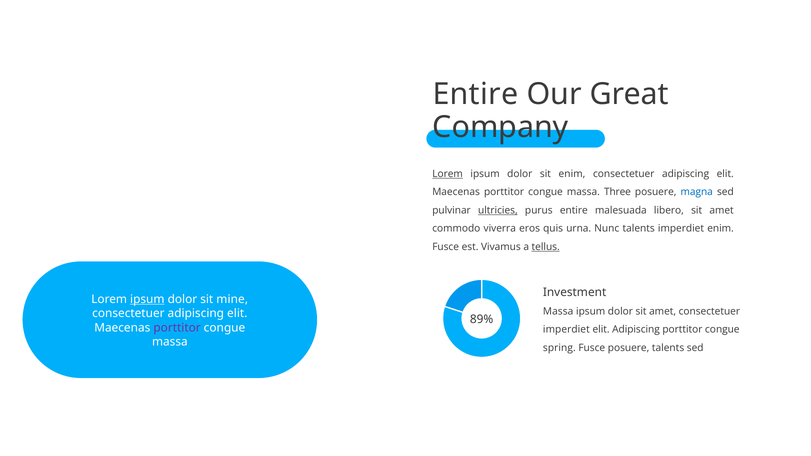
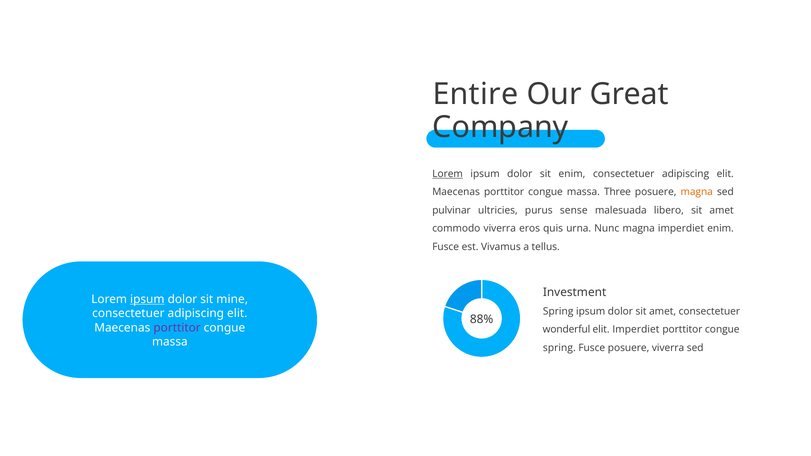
magna at (697, 192) colour: blue -> orange
ultricies underline: present -> none
purus entire: entire -> sense
Nunc talents: talents -> magna
tellus underline: present -> none
Massa at (558, 311): Massa -> Spring
89%: 89% -> 88%
imperdiet at (566, 330): imperdiet -> wonderful
elit Adipiscing: Adipiscing -> Imperdiet
posuere talents: talents -> viverra
